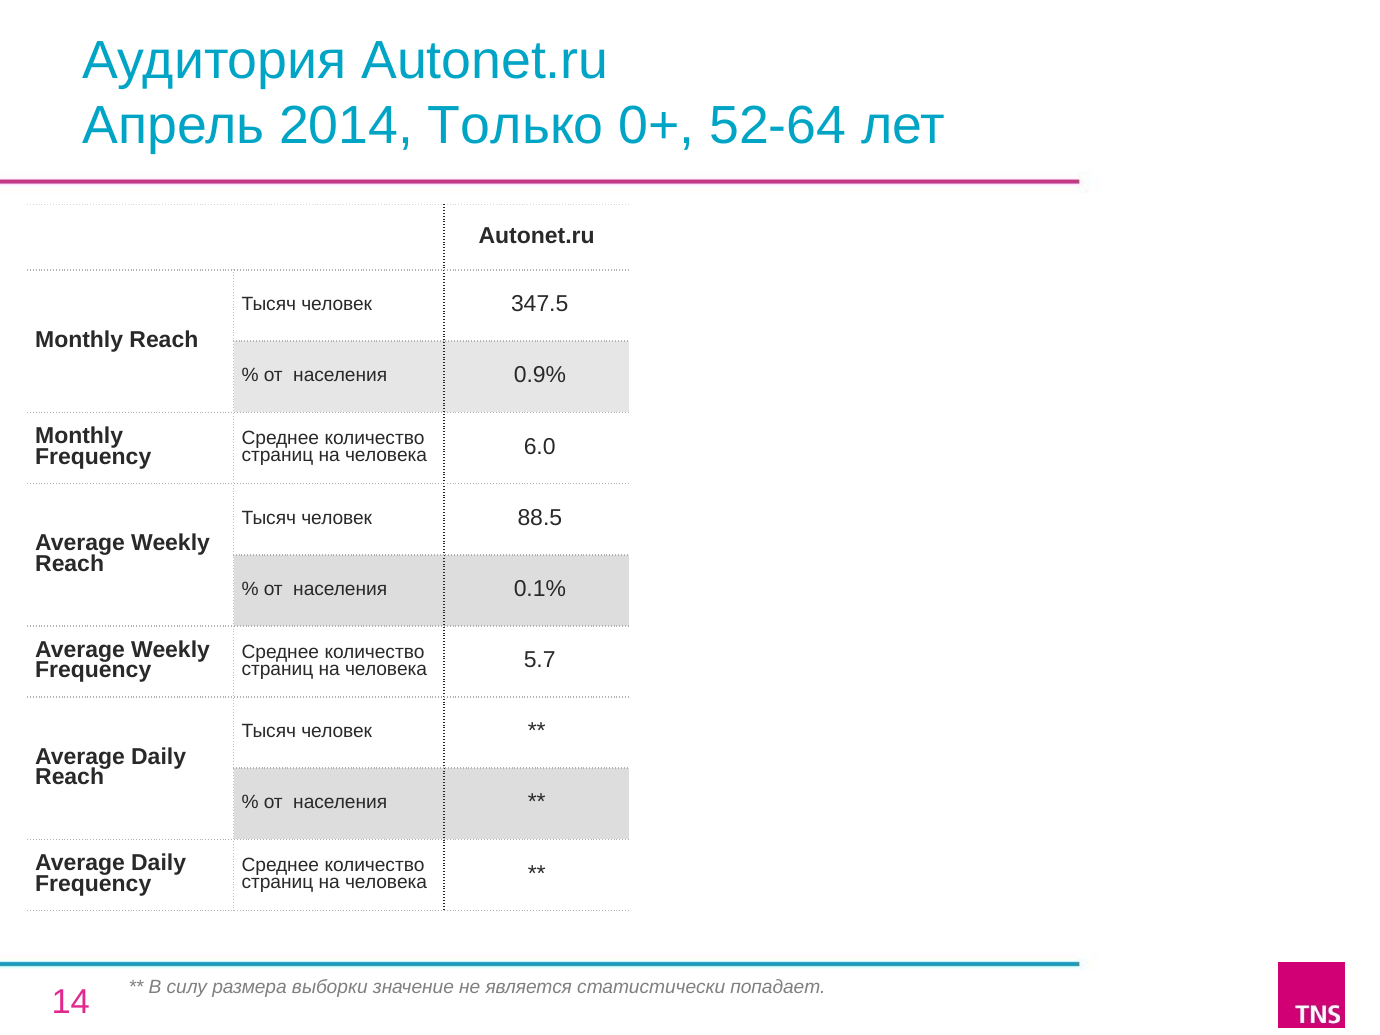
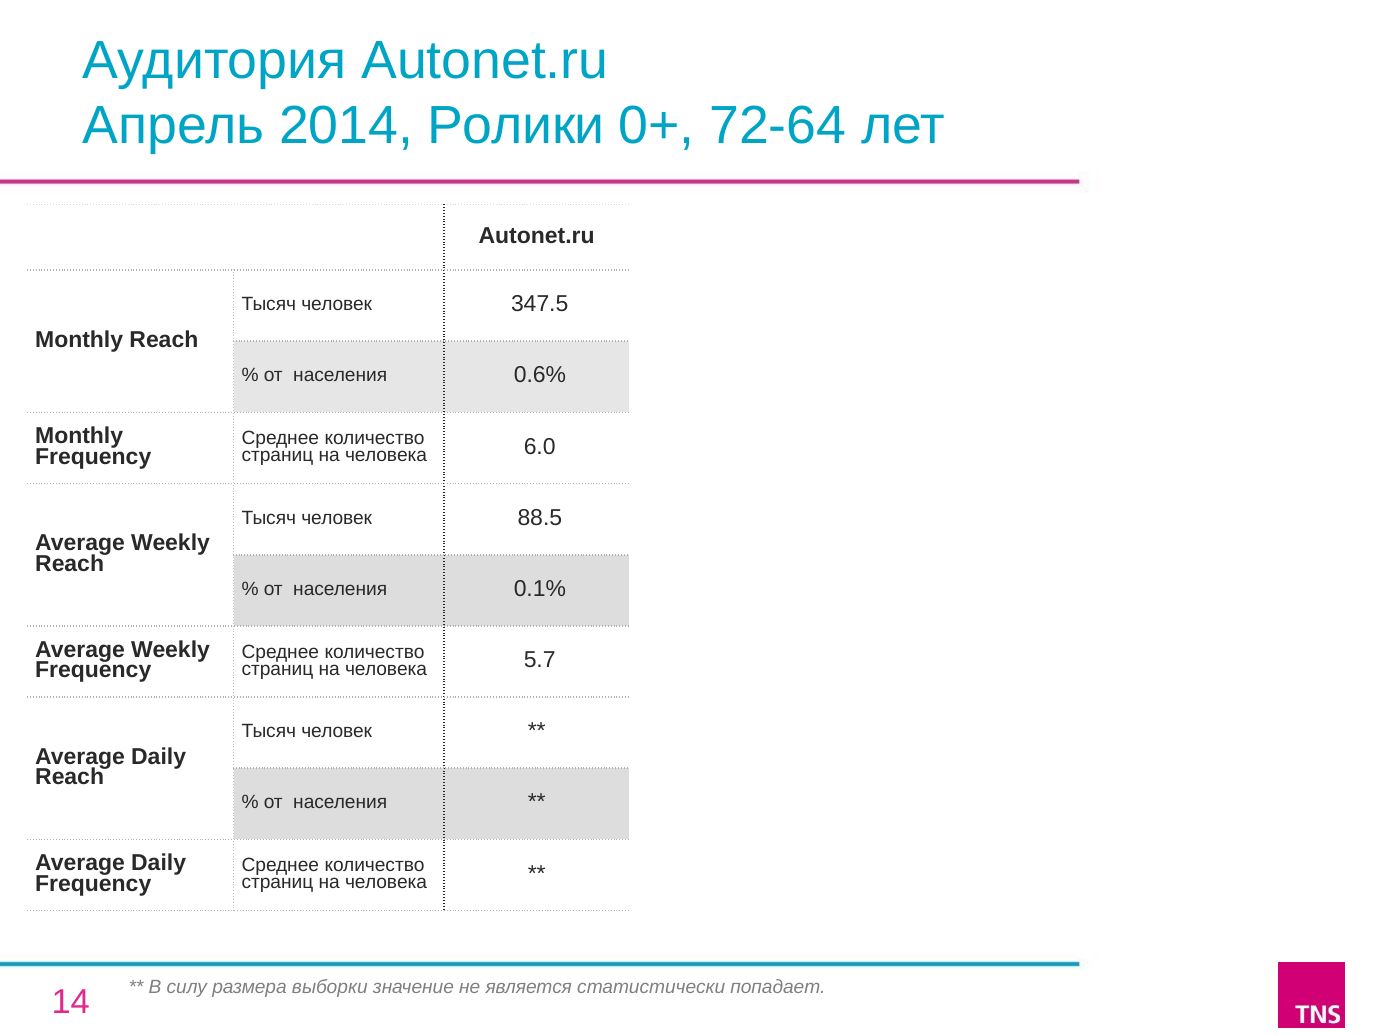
Только: Только -> Ролики
52-64: 52-64 -> 72-64
0.9%: 0.9% -> 0.6%
